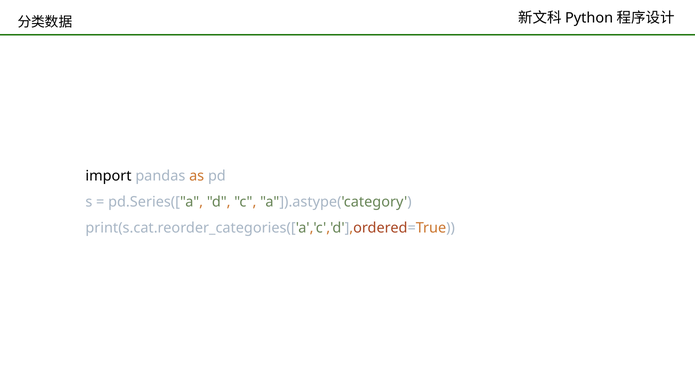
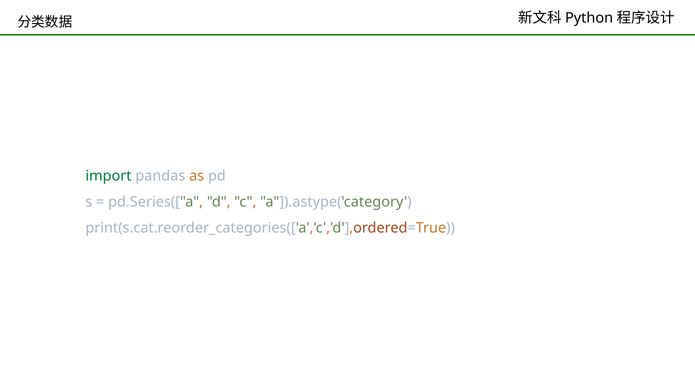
import colour: black -> green
